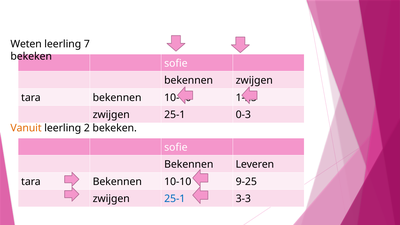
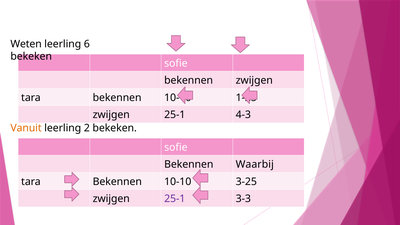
7: 7 -> 6
0-3: 0-3 -> 4-3
Leveren: Leveren -> Waarbij
9-25: 9-25 -> 3-25
25-1 at (175, 199) colour: blue -> purple
